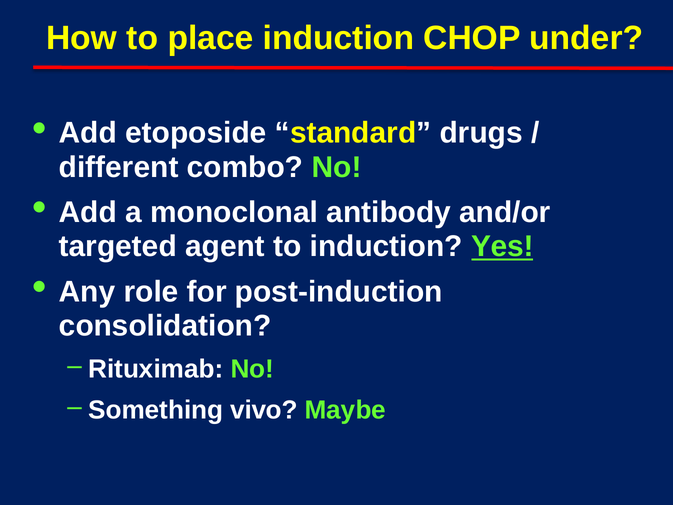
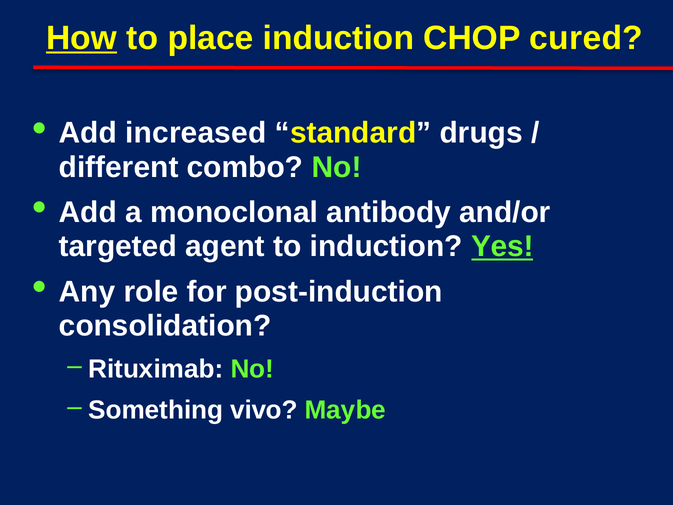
How underline: none -> present
under: under -> cured
etoposide: etoposide -> increased
